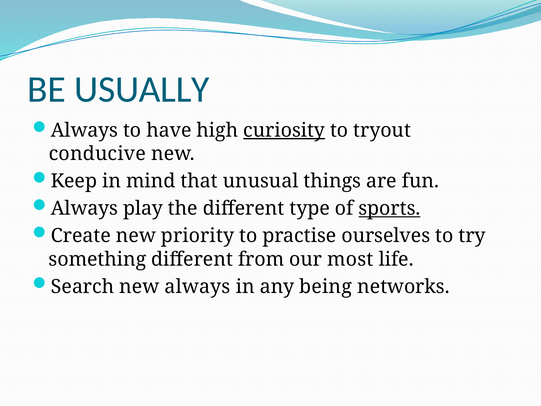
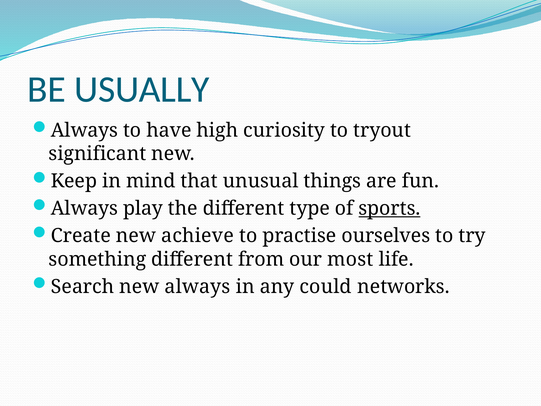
curiosity underline: present -> none
conducive: conducive -> significant
priority: priority -> achieve
being: being -> could
